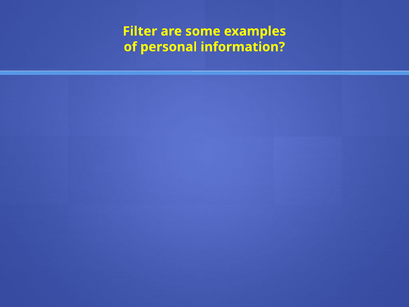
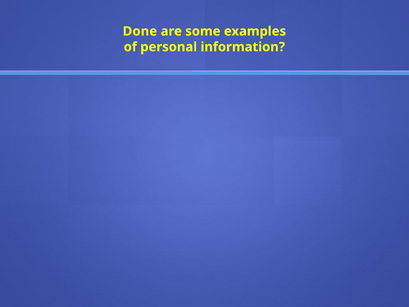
Filter: Filter -> Done
